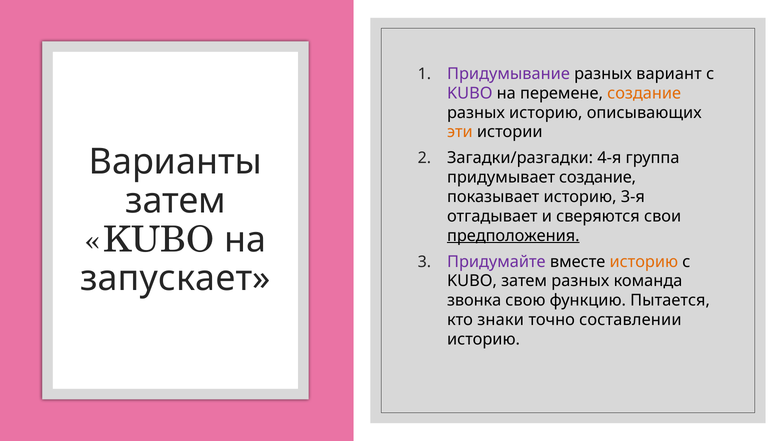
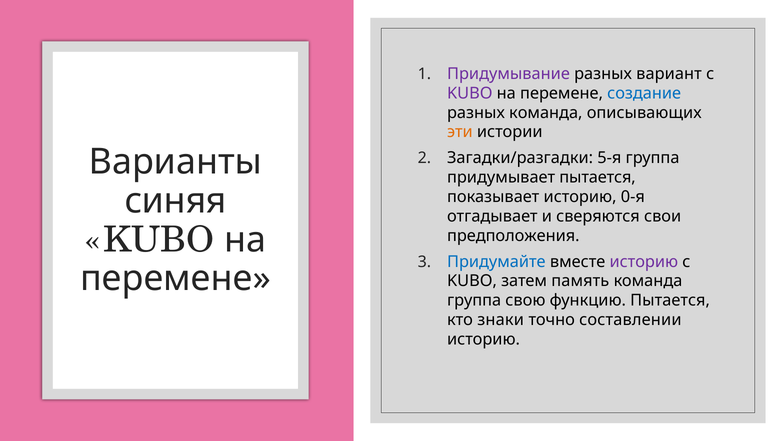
создание at (644, 93) colour: orange -> blue
разных историю: историю -> команда
4-я: 4-я -> 5-я
придумывает создание: создание -> пытается
затем at (176, 201): затем -> синяя
3-я: 3-я -> 0-я
предположения underline: present -> none
Придумайте colour: purple -> blue
историю at (644, 262) colour: orange -> purple
запускает at (175, 279): запускает -> перемене
затем разных: разных -> память
звонка at (474, 301): звонка -> группа
